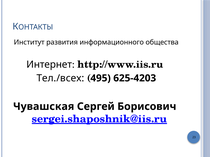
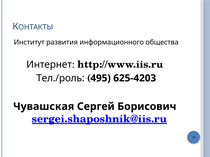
Тел./всех: Тел./всех -> Тел./роль
